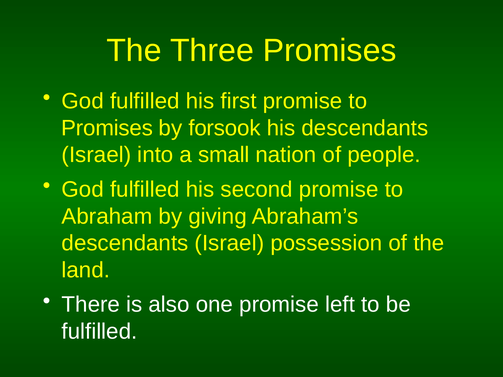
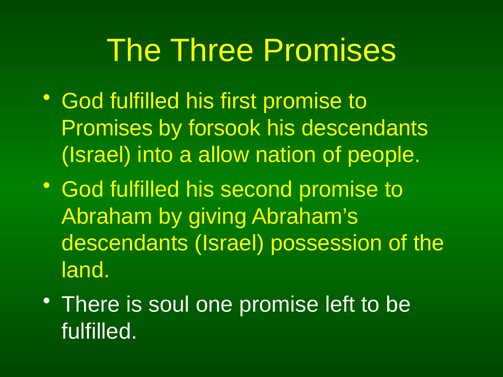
small: small -> allow
also: also -> soul
